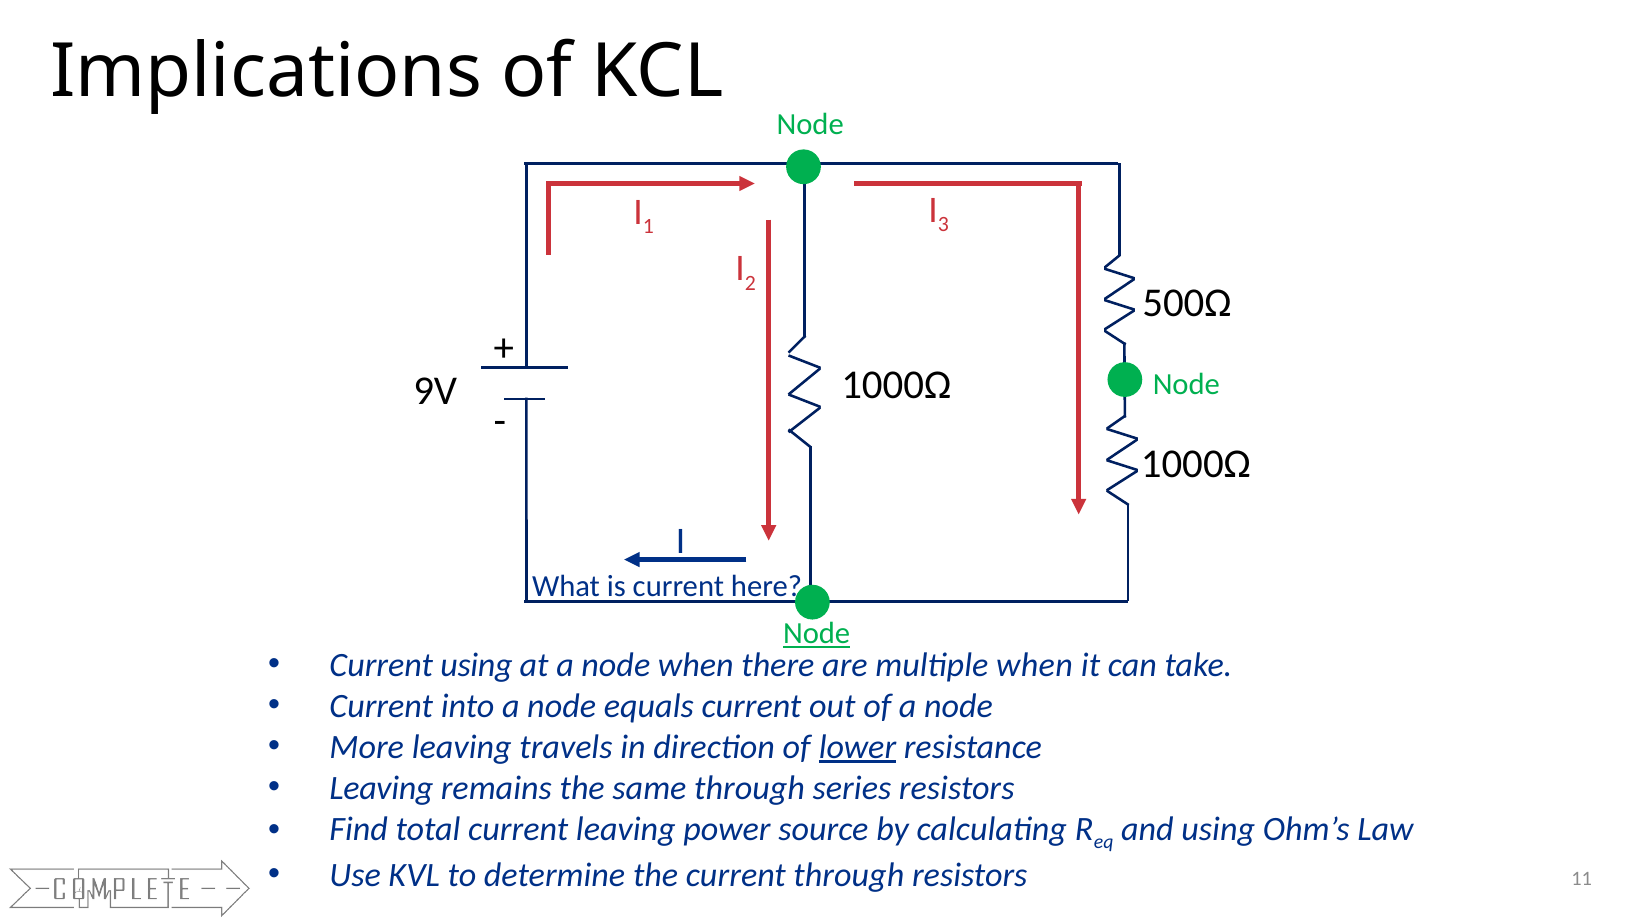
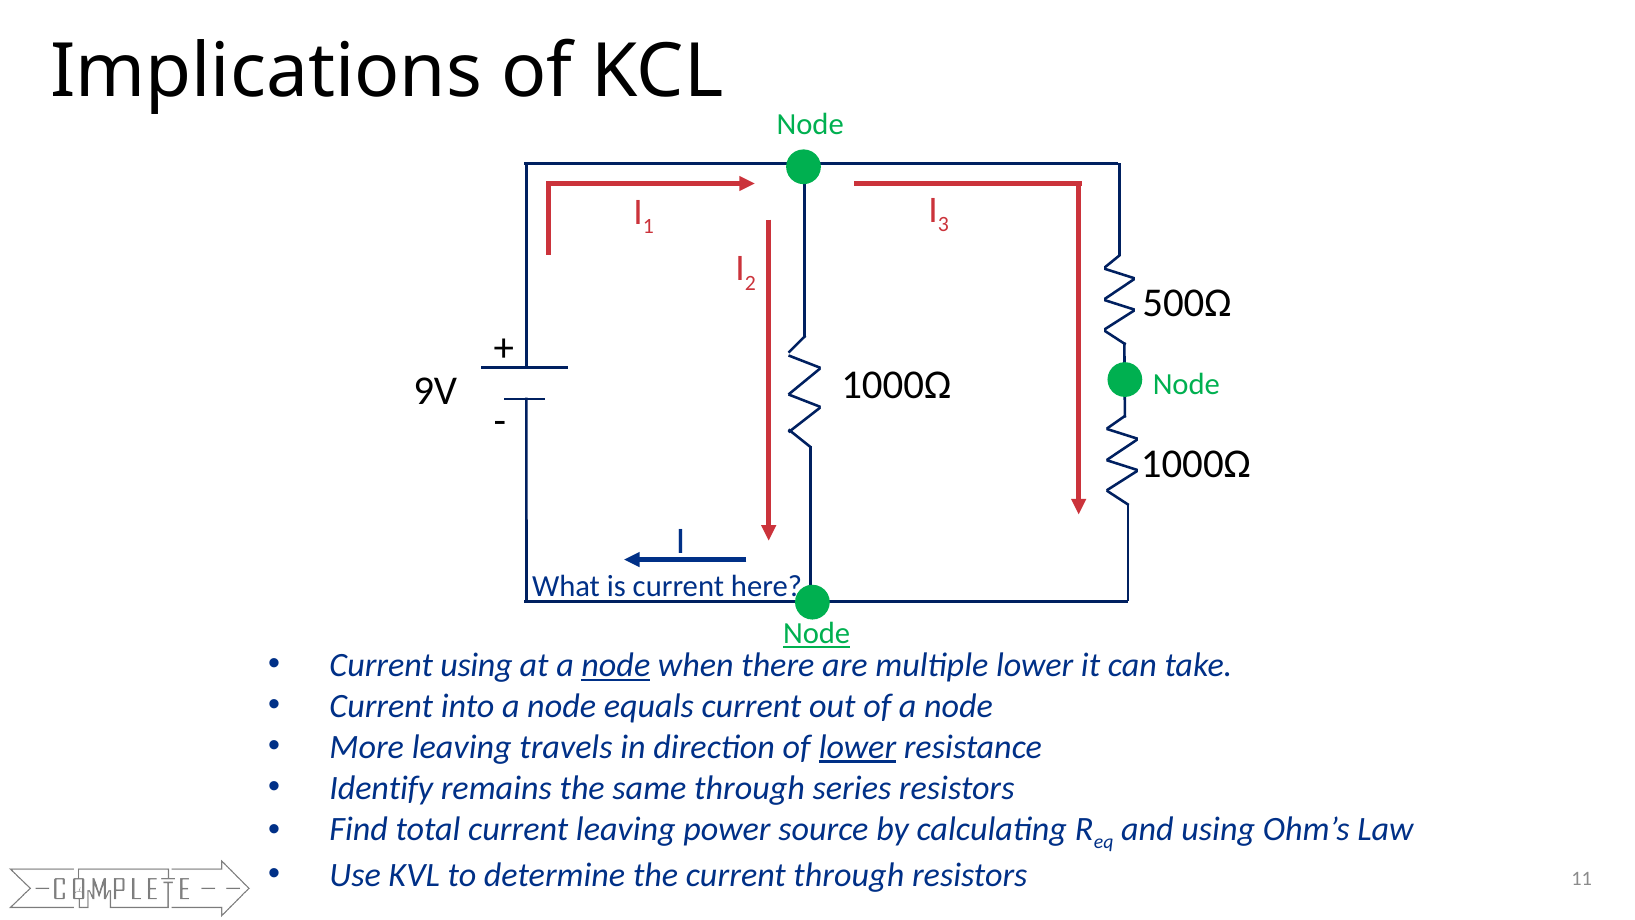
node at (616, 665) underline: none -> present
multiple when: when -> lower
Leaving at (381, 788): Leaving -> Identify
